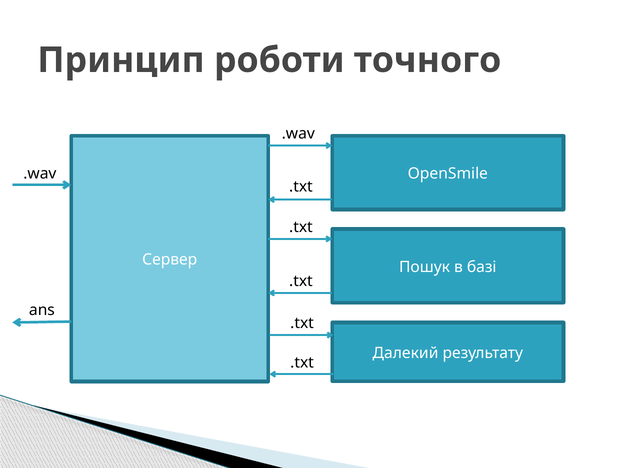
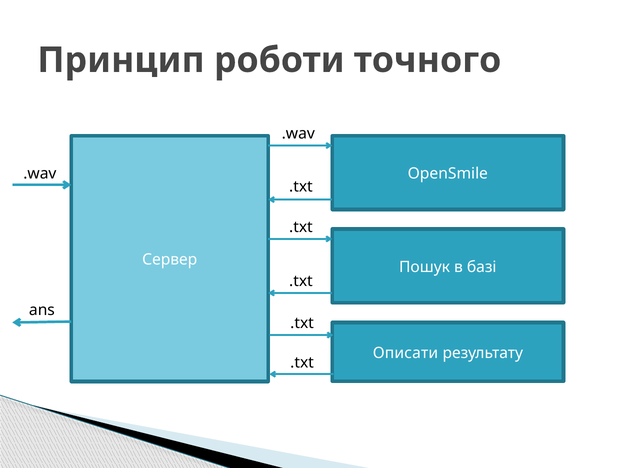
Далекий: Далекий -> Описати
